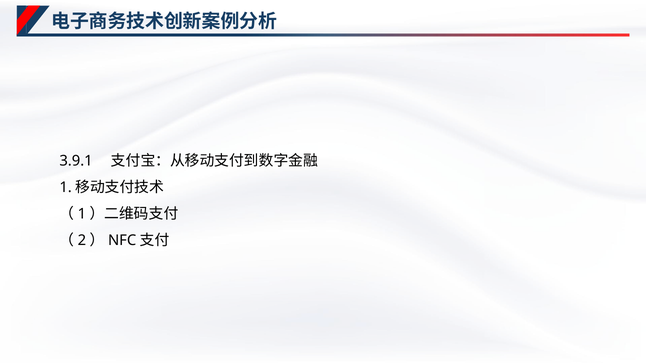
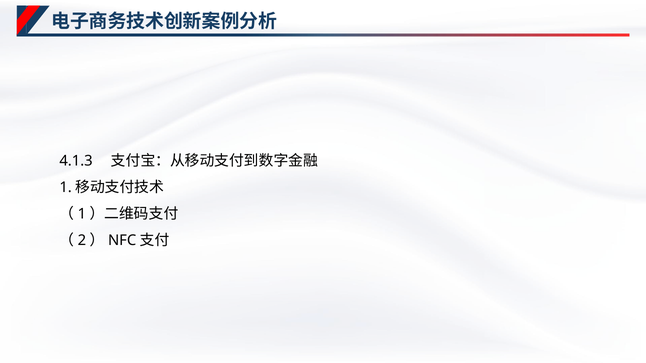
3.9.1: 3.9.1 -> 4.1.3
